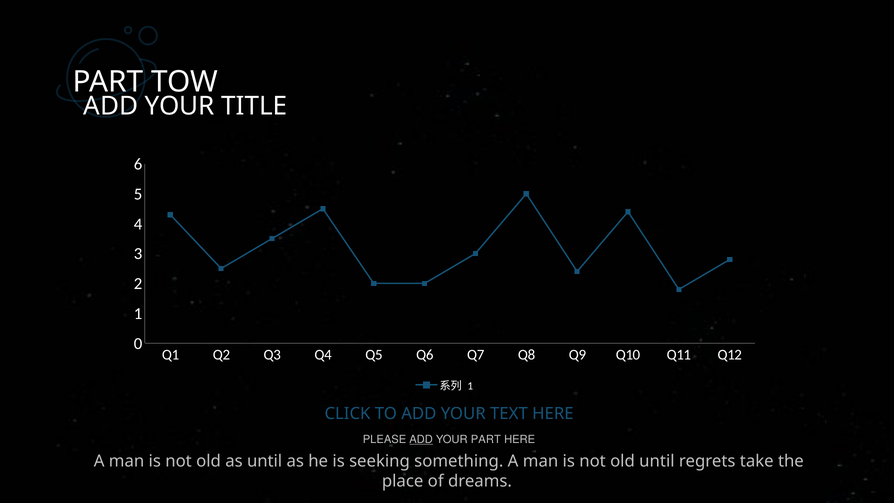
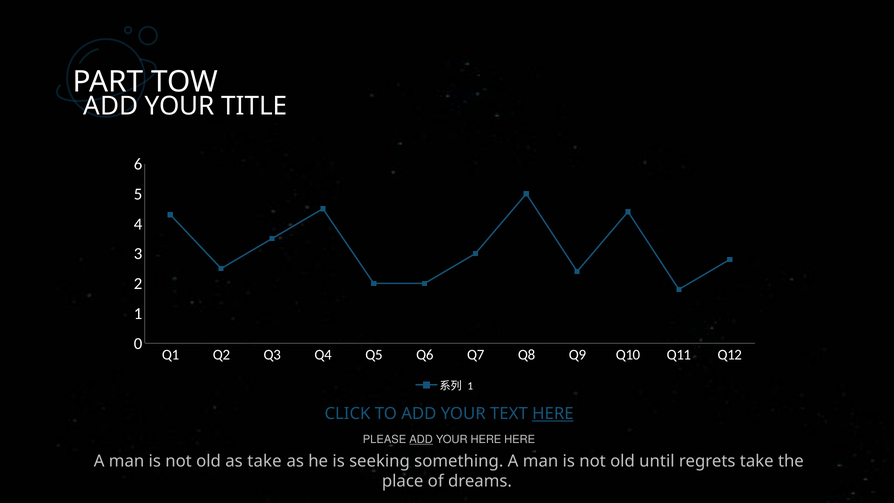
HERE at (553, 414) underline: none -> present
YOUR PART: PART -> HERE
as until: until -> take
